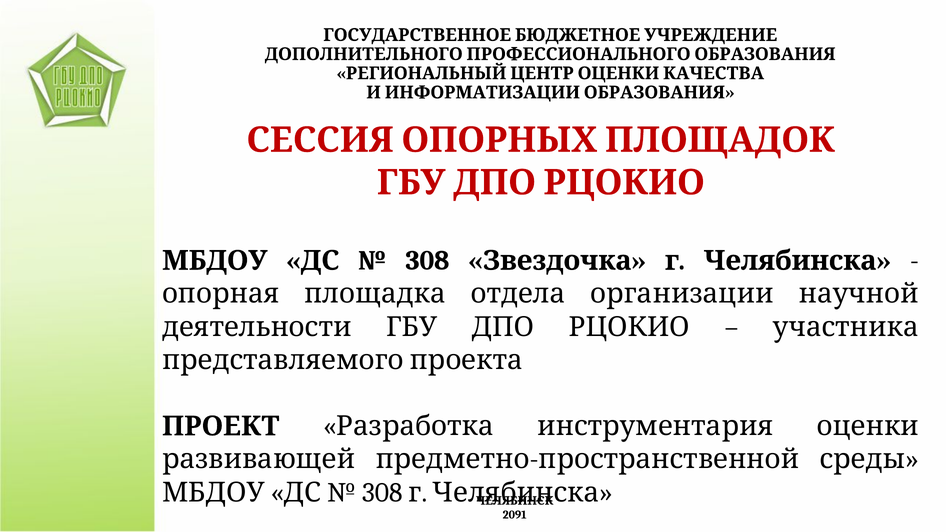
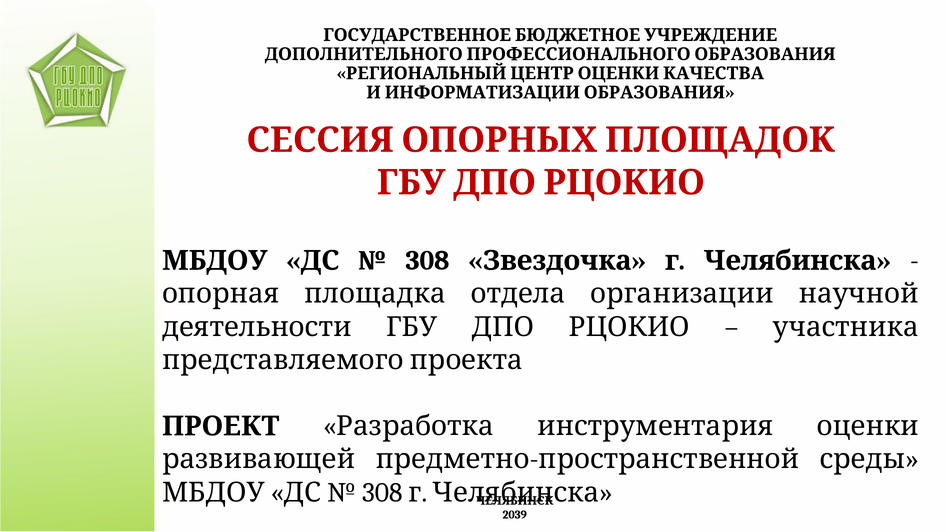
2091: 2091 -> 2039
